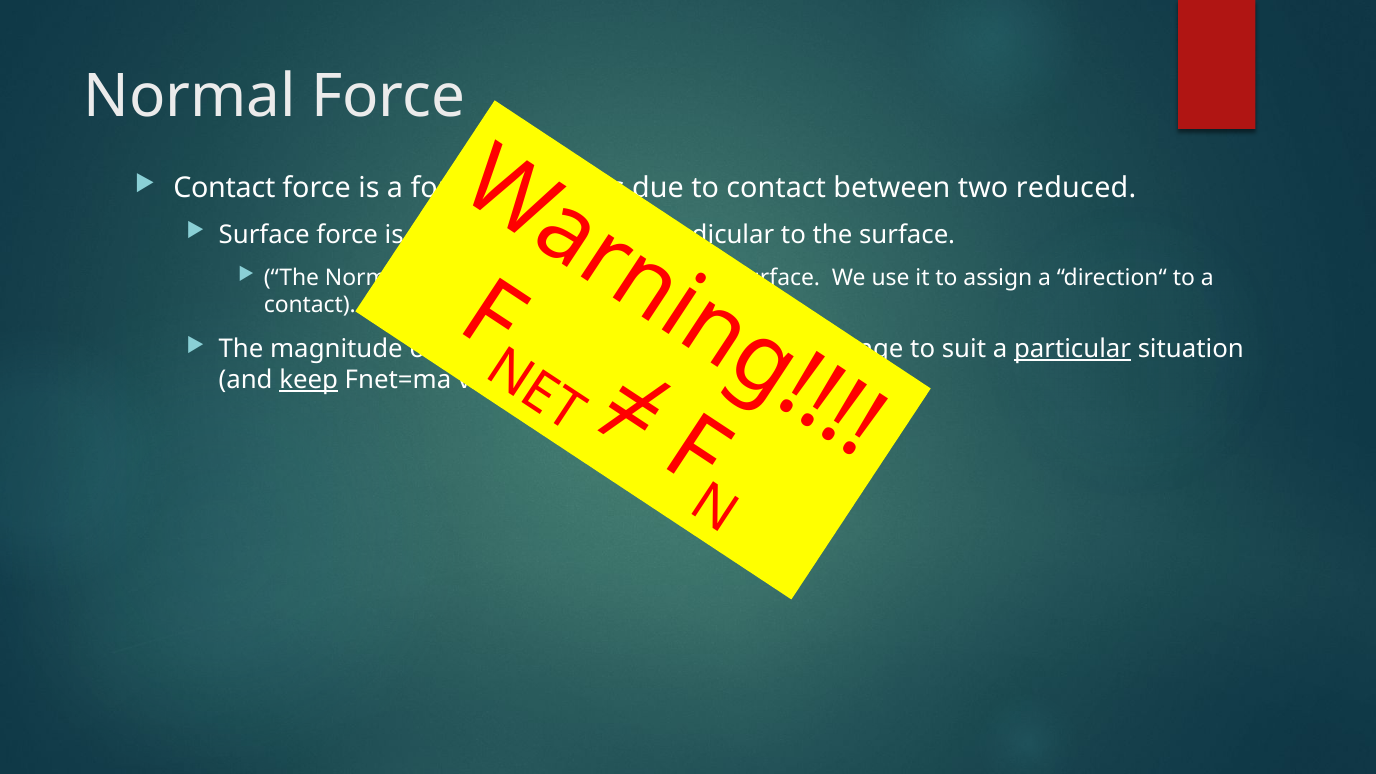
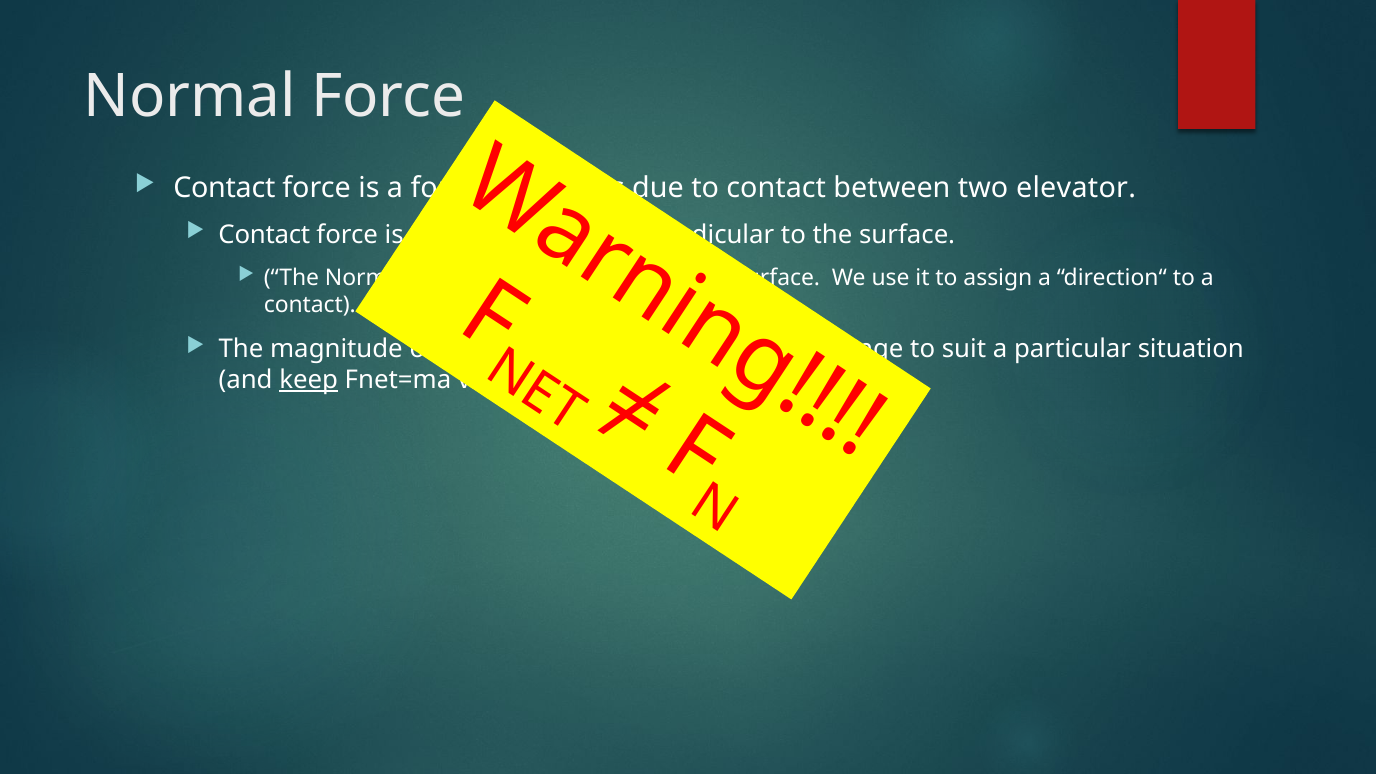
reduced: reduced -> elevator
Surface at (264, 235): Surface -> Contact
particular underline: present -> none
